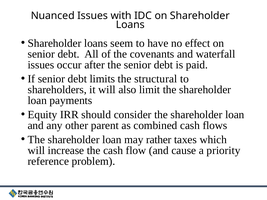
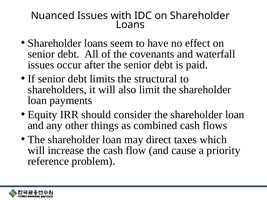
parent: parent -> things
rather: rather -> direct
